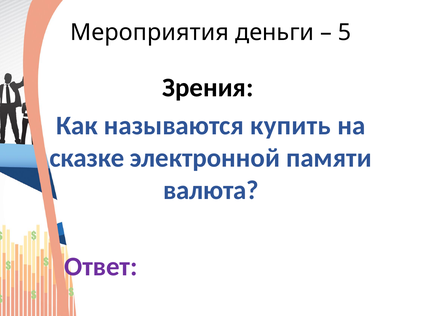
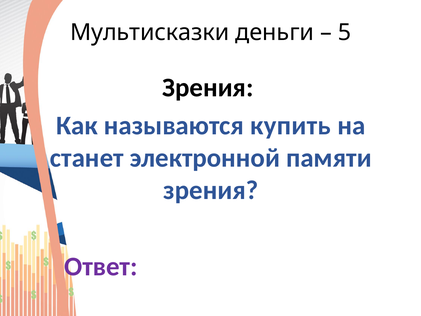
Мероприятия: Мероприятия -> Мультисказки
сказке: сказке -> станет
валюта at (211, 190): валюта -> зрения
